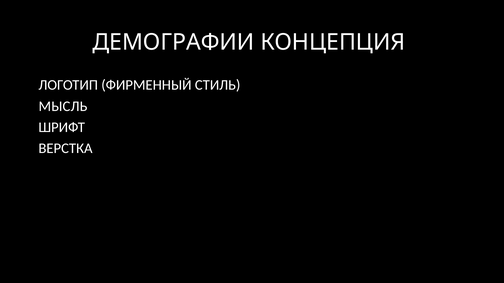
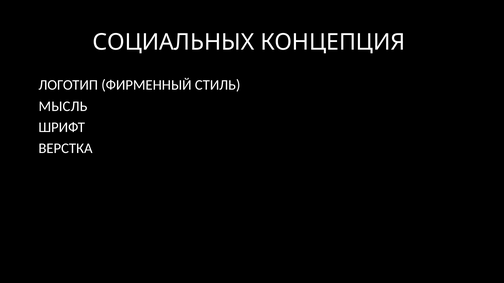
ДЕМОГРАФИИ: ДЕМОГРАФИИ -> СОЦИАЛЬНЫХ
